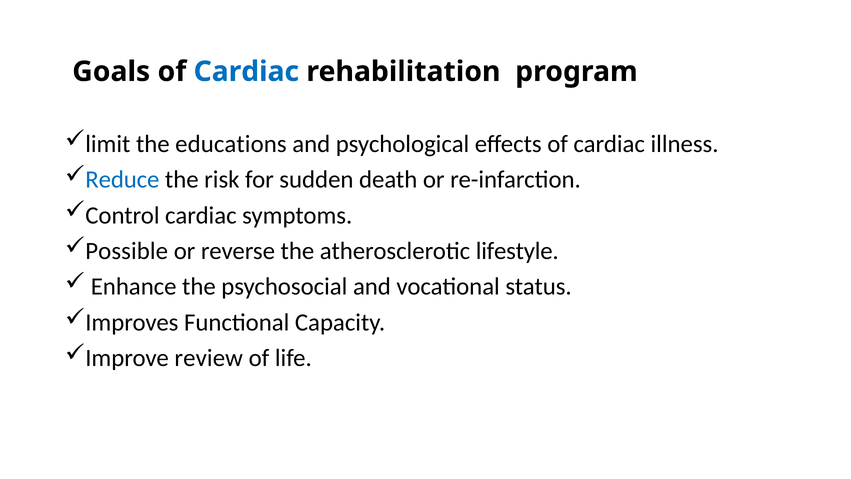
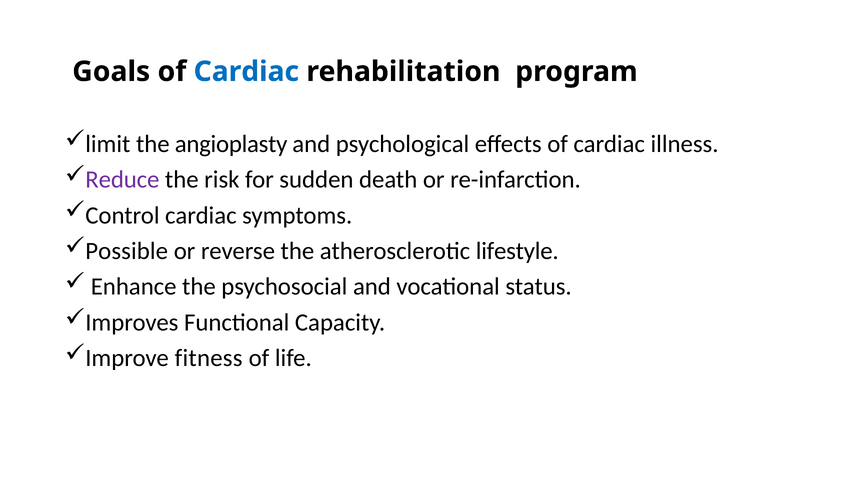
educations: educations -> angioplasty
Reduce colour: blue -> purple
review: review -> fitness
